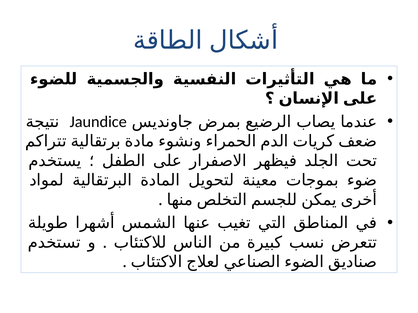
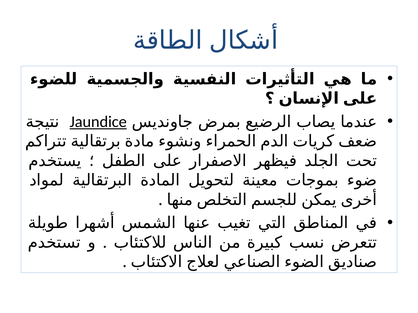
Jaundice underline: none -> present
